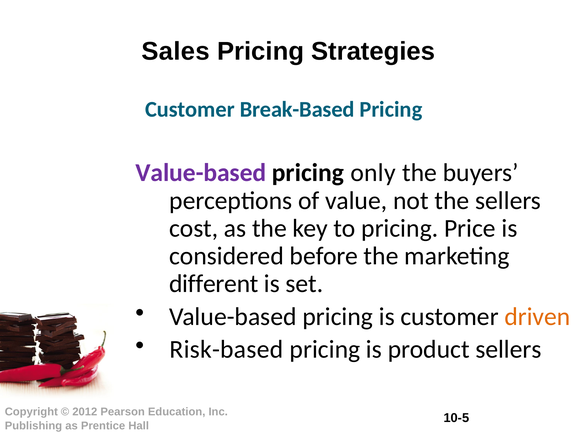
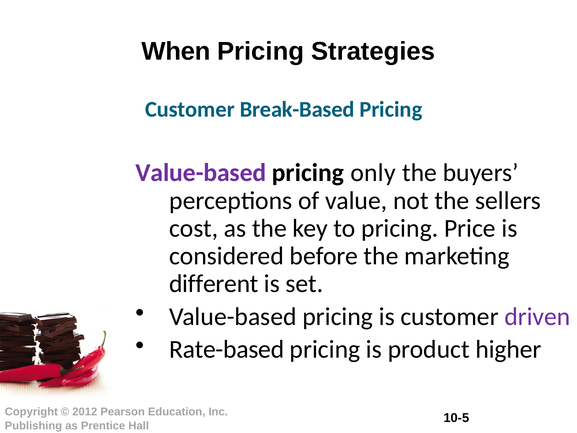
Sales: Sales -> When
driven colour: orange -> purple
Risk-based: Risk-based -> Rate-based
product sellers: sellers -> higher
